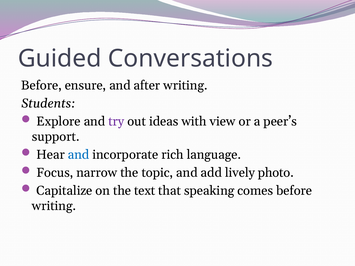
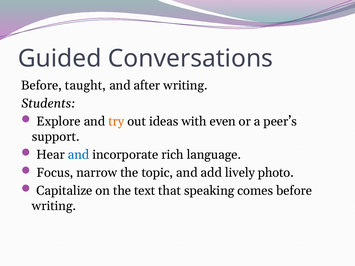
ensure: ensure -> taught
try colour: purple -> orange
view: view -> even
